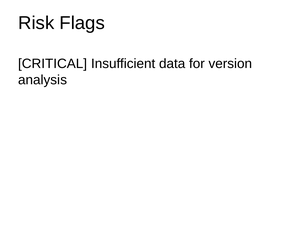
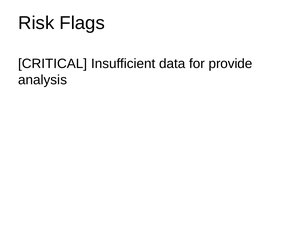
version: version -> provide
